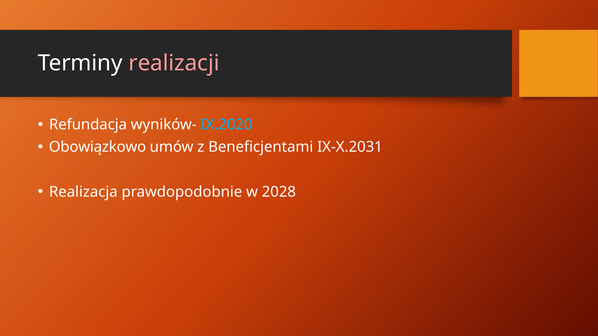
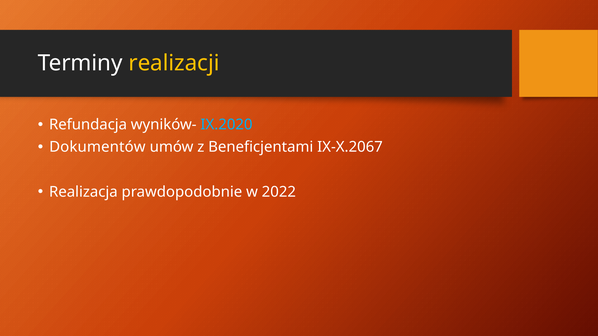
realizacji colour: pink -> yellow
Obowiązkowo: Obowiązkowo -> Dokumentów
IX-X.2031: IX-X.2031 -> IX-X.2067
2028: 2028 -> 2022
